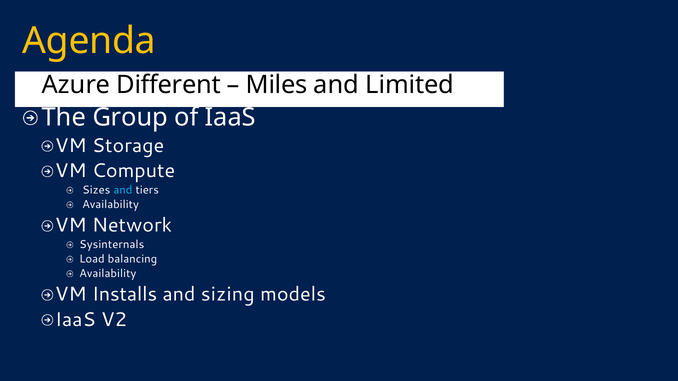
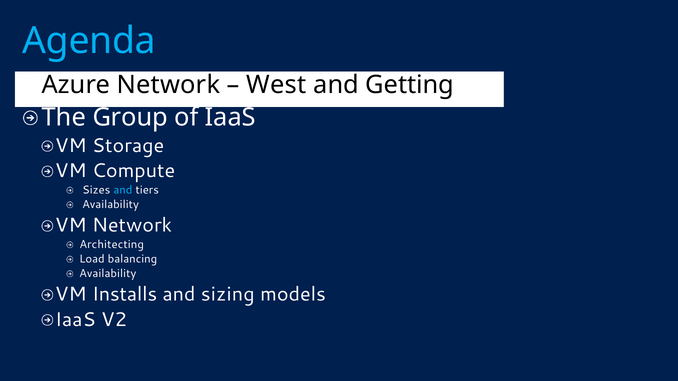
Agenda colour: yellow -> light blue
Azure Different: Different -> Network
Miles: Miles -> West
Limited: Limited -> Getting
Sysinternals: Sysinternals -> Architecting
